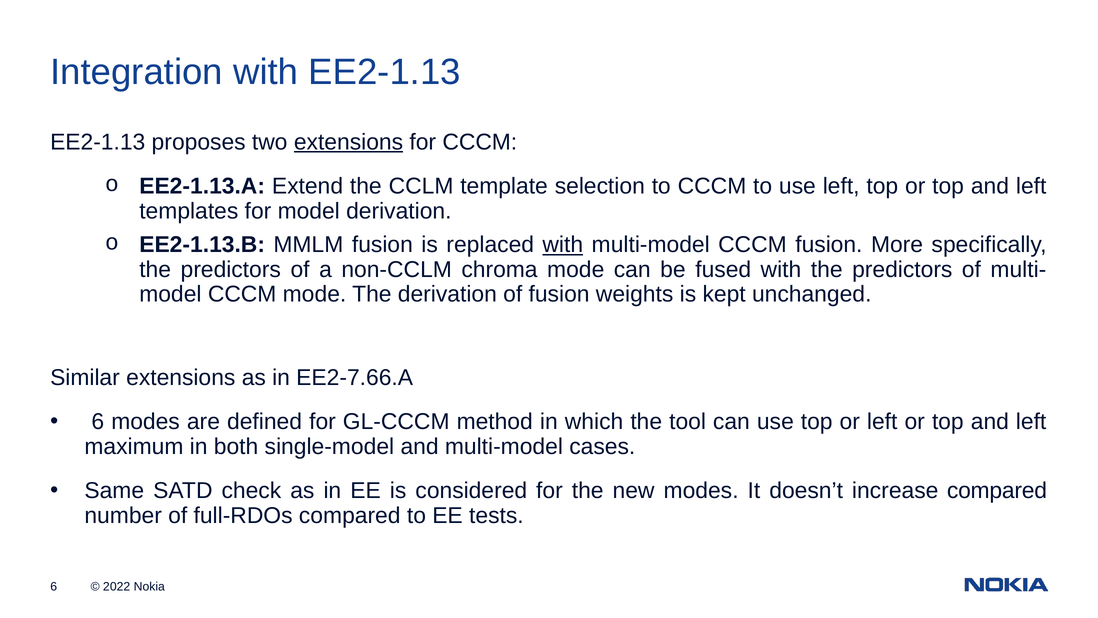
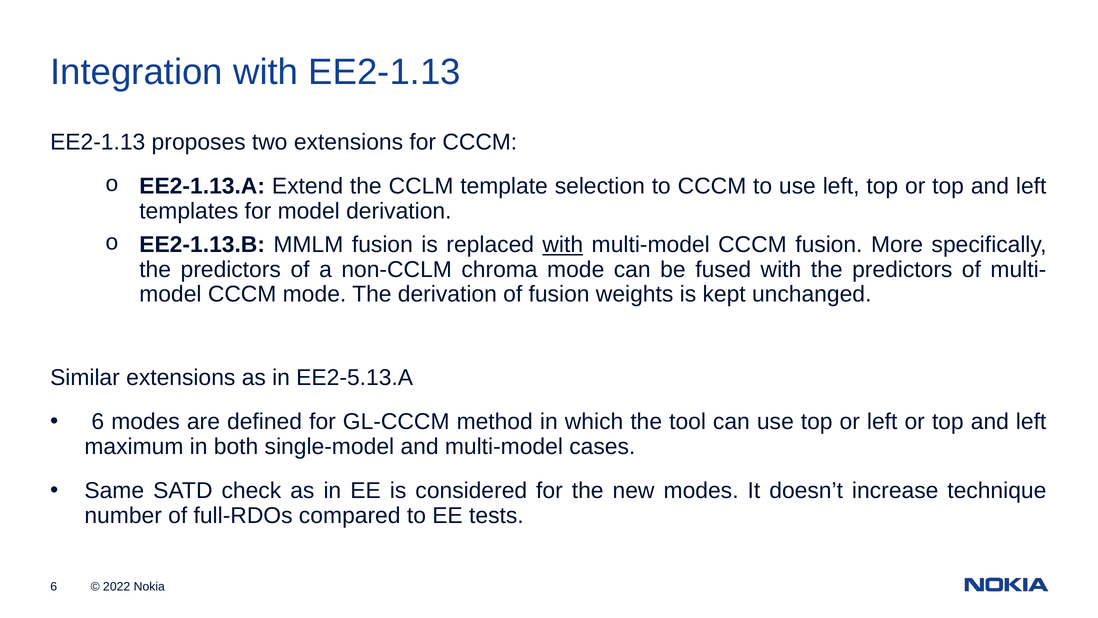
extensions at (348, 142) underline: present -> none
EE2-7.66.A: EE2-7.66.A -> EE2-5.13.A
increase compared: compared -> technique
